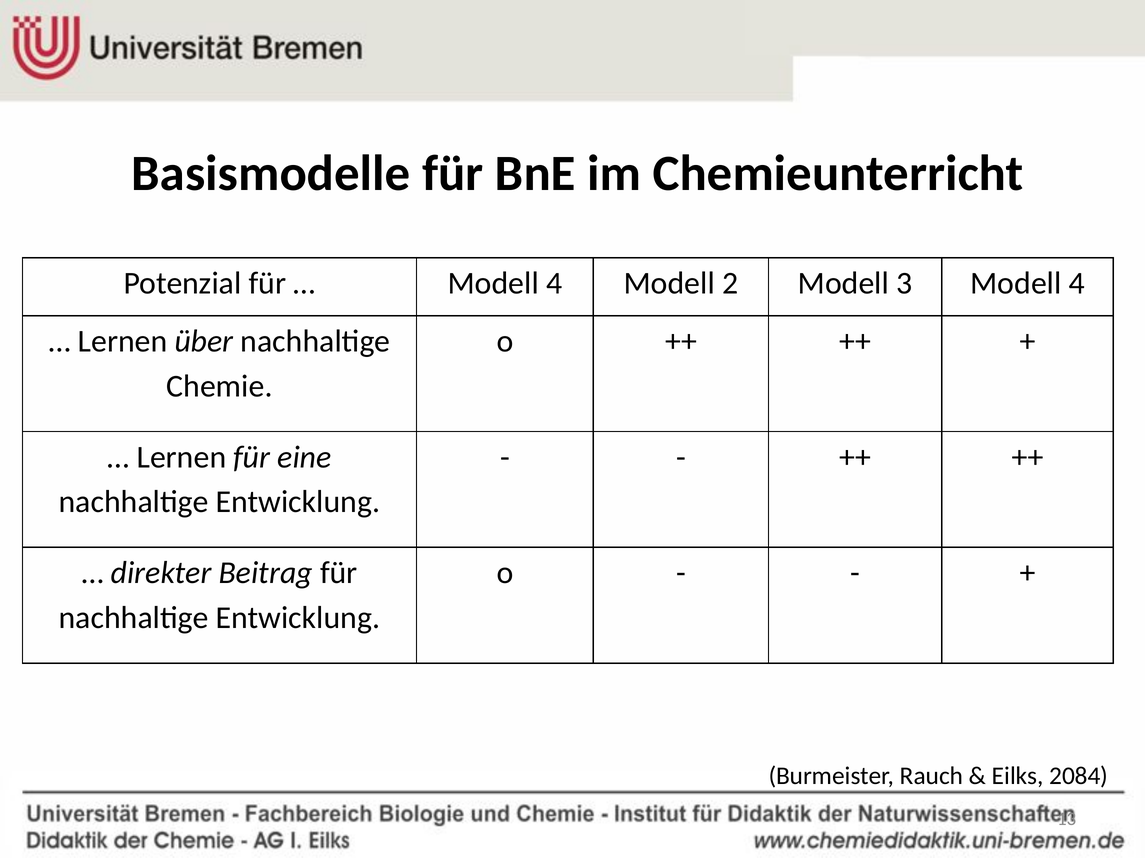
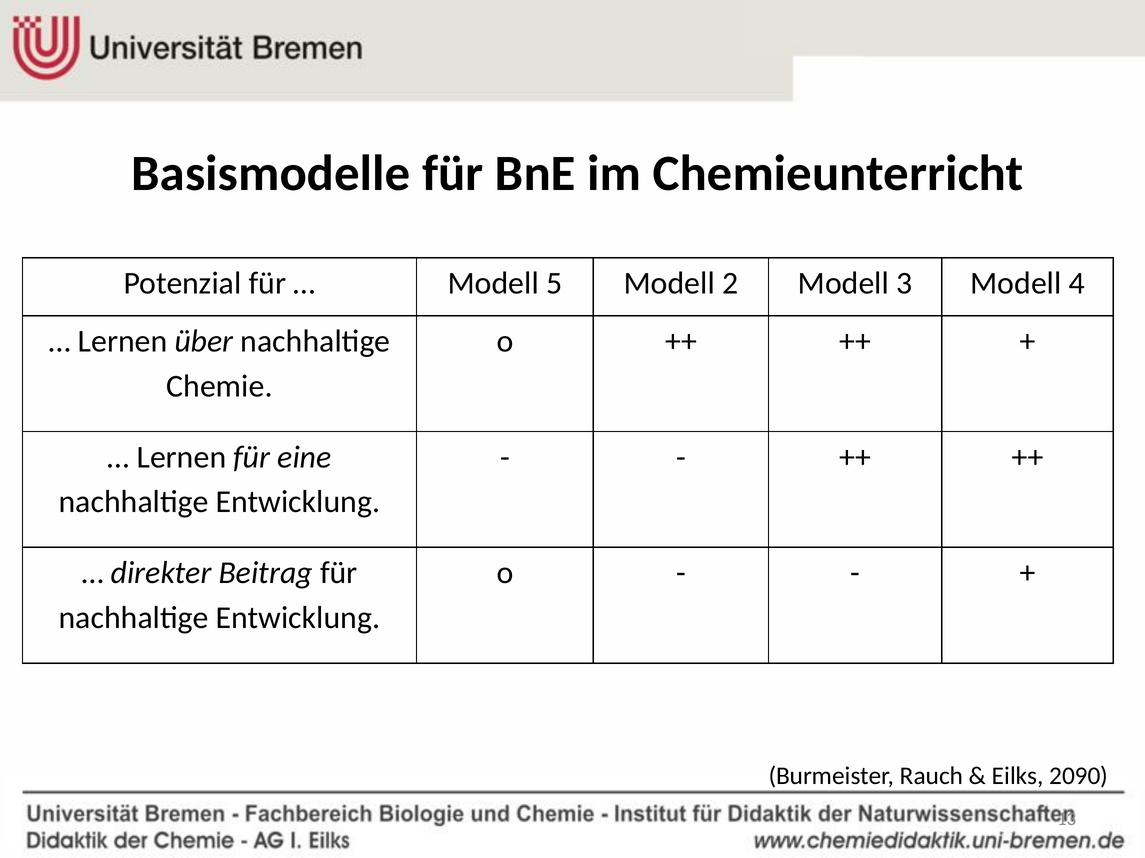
4 at (554, 284): 4 -> 5
2084: 2084 -> 2090
